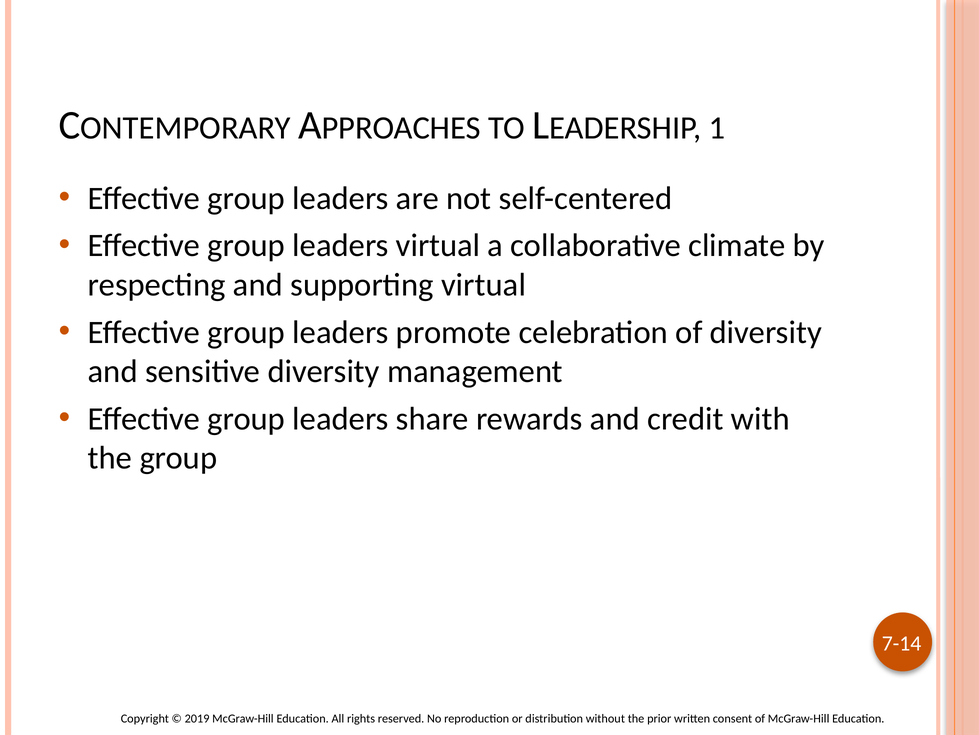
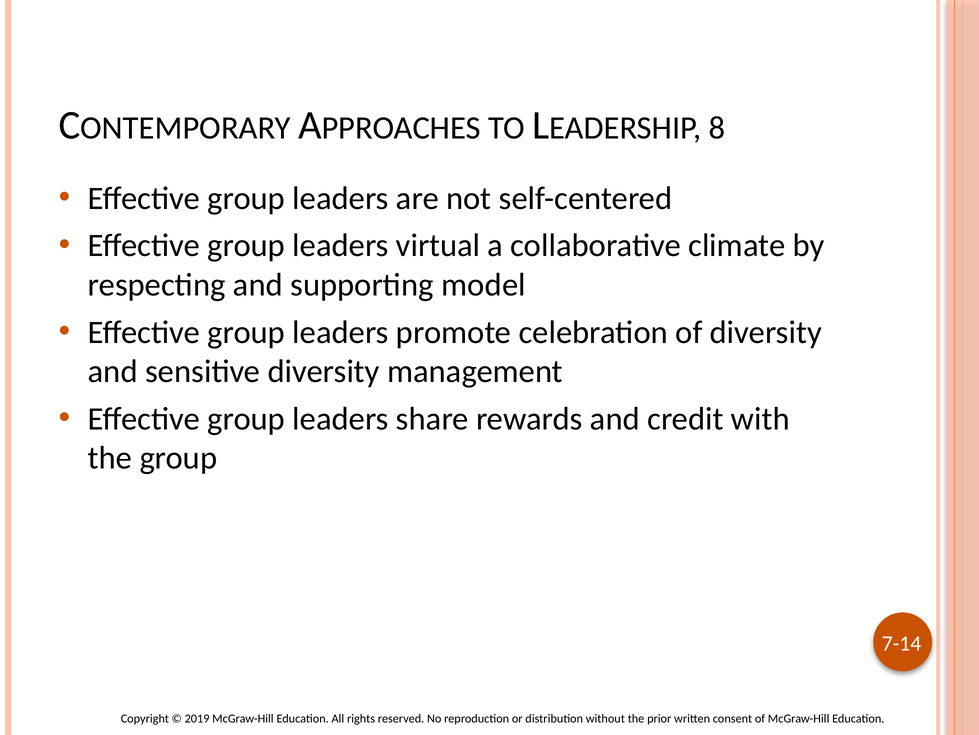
1: 1 -> 8
supporting virtual: virtual -> model
